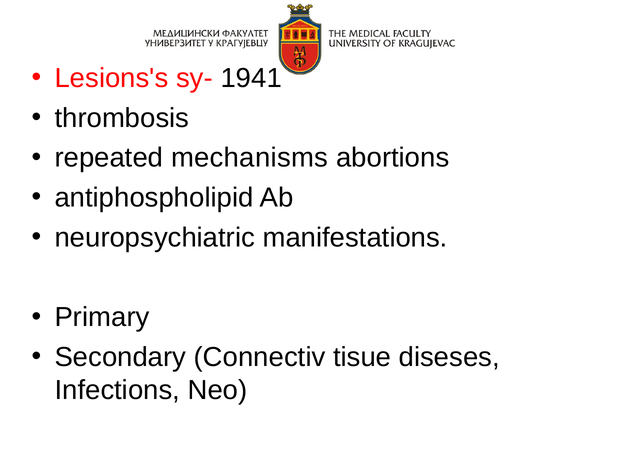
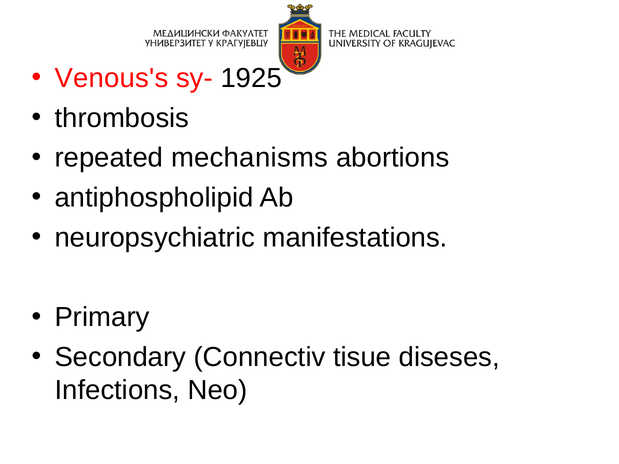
Lesions's: Lesions's -> Venous's
1941: 1941 -> 1925
